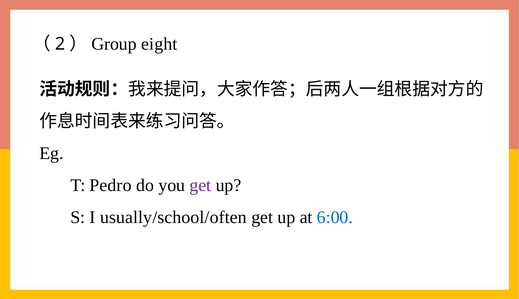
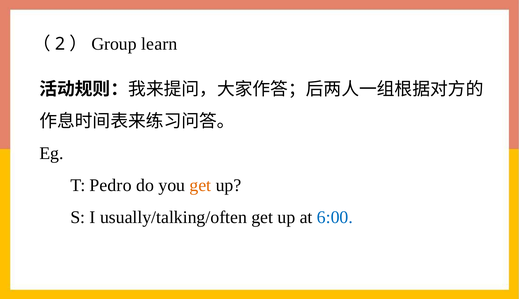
eight: eight -> learn
get at (200, 185) colour: purple -> orange
usually/school/often: usually/school/often -> usually/talking/often
